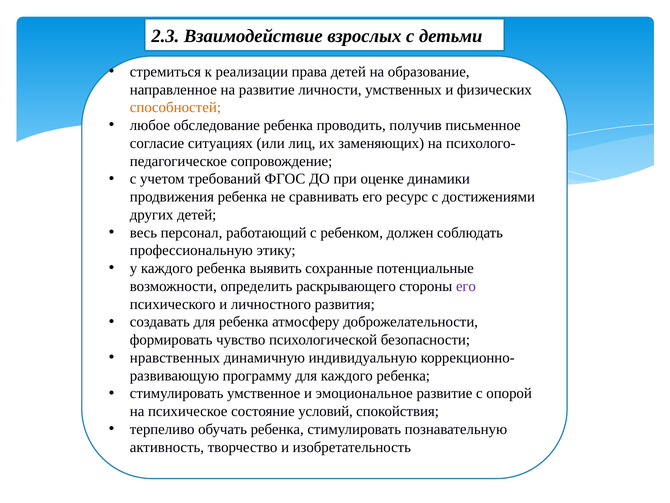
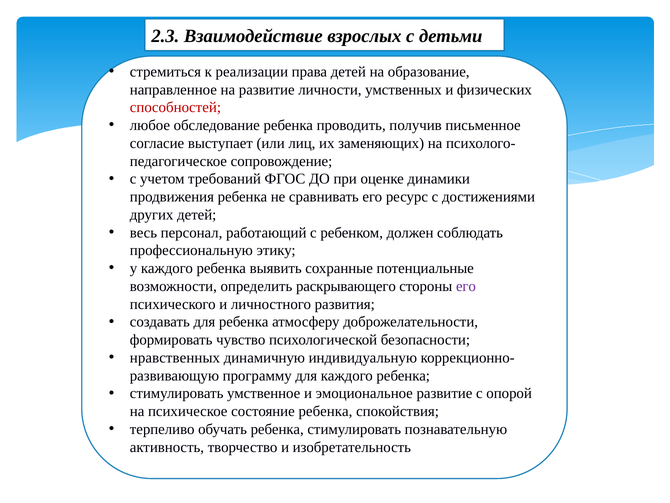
способностей colour: orange -> red
ситуациях: ситуациях -> выступает
состояние условий: условий -> ребенка
